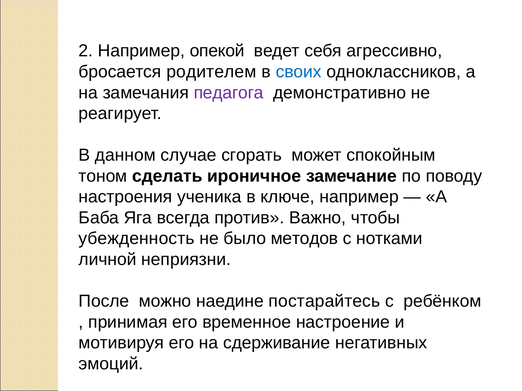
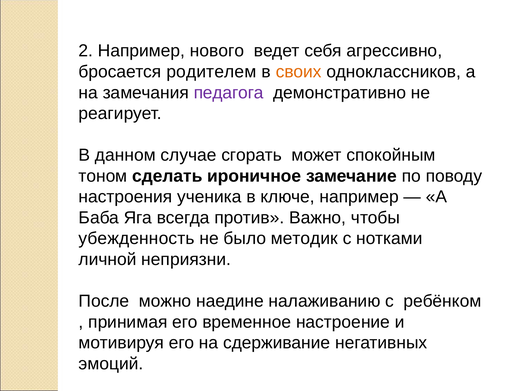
опекой: опекой -> нового
своих colour: blue -> orange
методов: методов -> методик
постарайтесь: постарайтесь -> налаживанию
